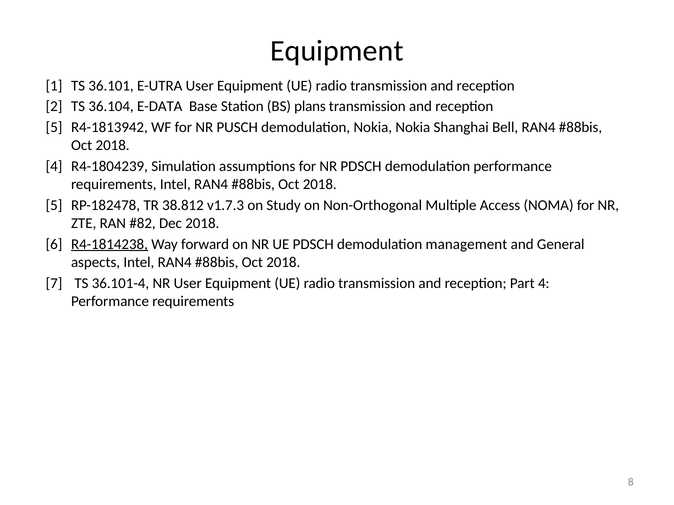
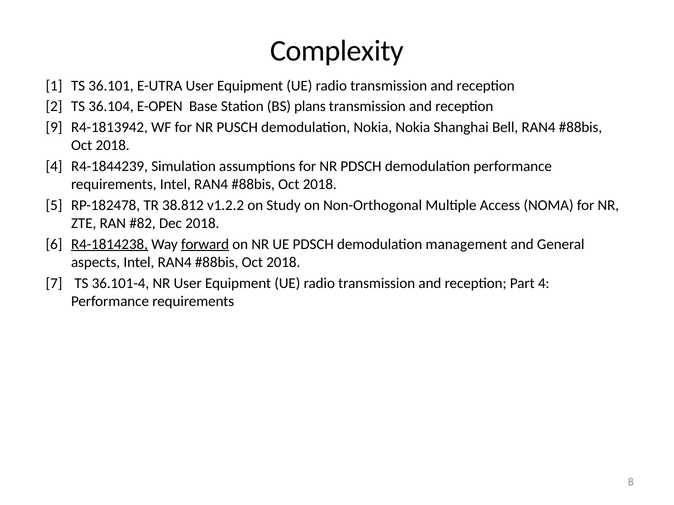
Equipment at (337, 51): Equipment -> Complexity
E-DATA: E-DATA -> E-OPEN
5 at (54, 128): 5 -> 9
R4-1804239: R4-1804239 -> R4-1844239
v1.7.3: v1.7.3 -> v1.2.2
forward underline: none -> present
